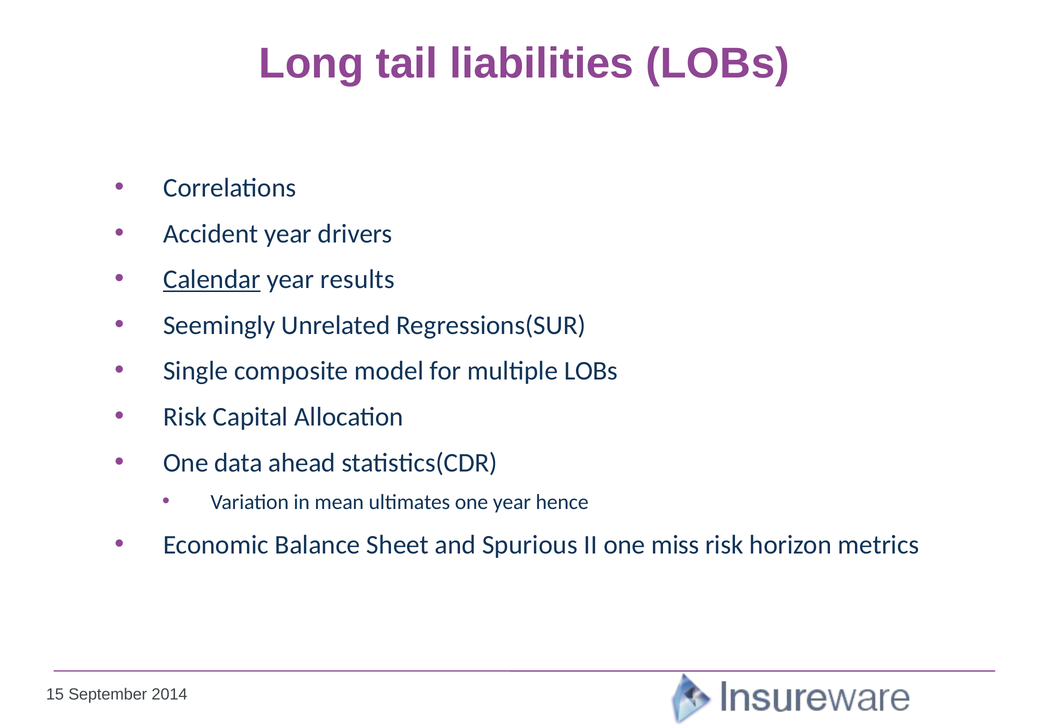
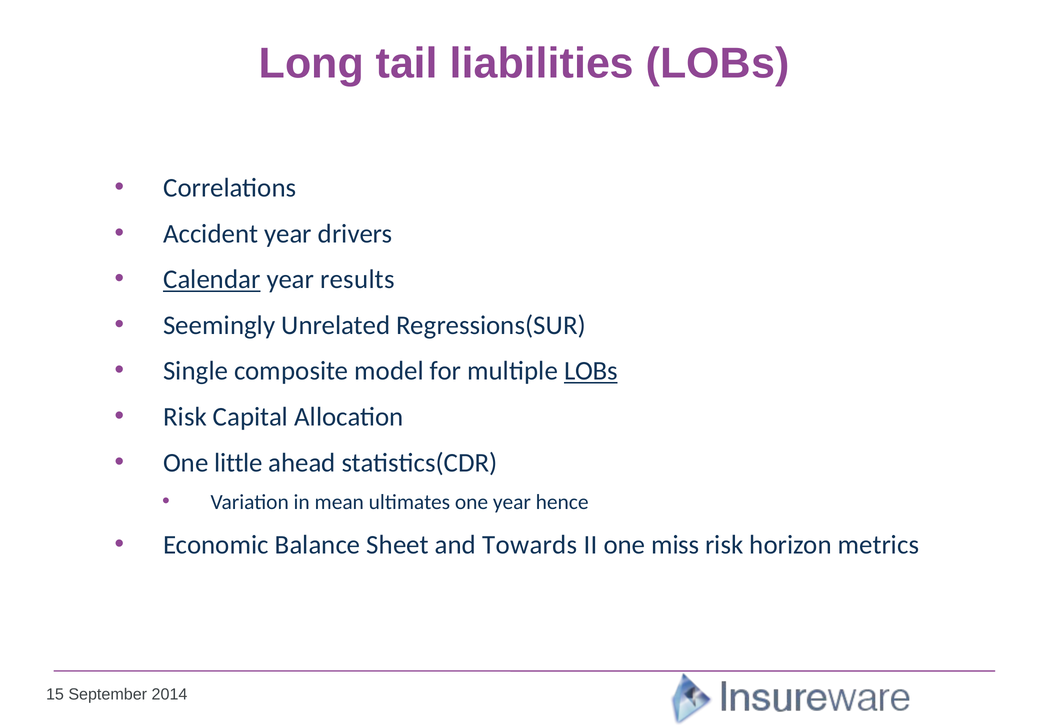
LOBs at (591, 371) underline: none -> present
data: data -> little
Spurious: Spurious -> Towards
